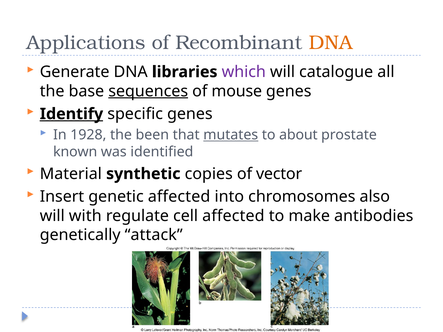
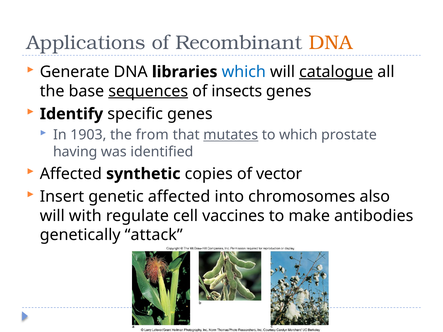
which at (244, 72) colour: purple -> blue
catalogue underline: none -> present
mouse: mouse -> insects
Identify underline: present -> none
1928: 1928 -> 1903
been: been -> from
to about: about -> which
known: known -> having
Material at (71, 174): Material -> Affected
cell affected: affected -> vaccines
